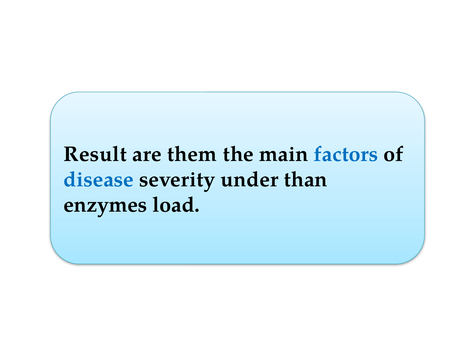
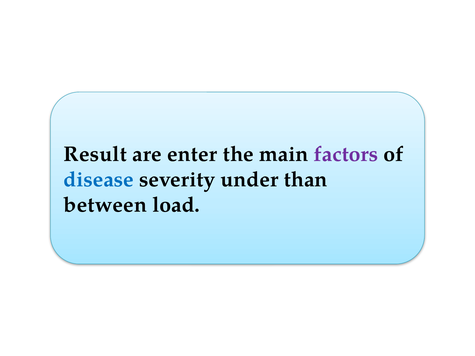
them: them -> enter
factors colour: blue -> purple
enzymes: enzymes -> between
